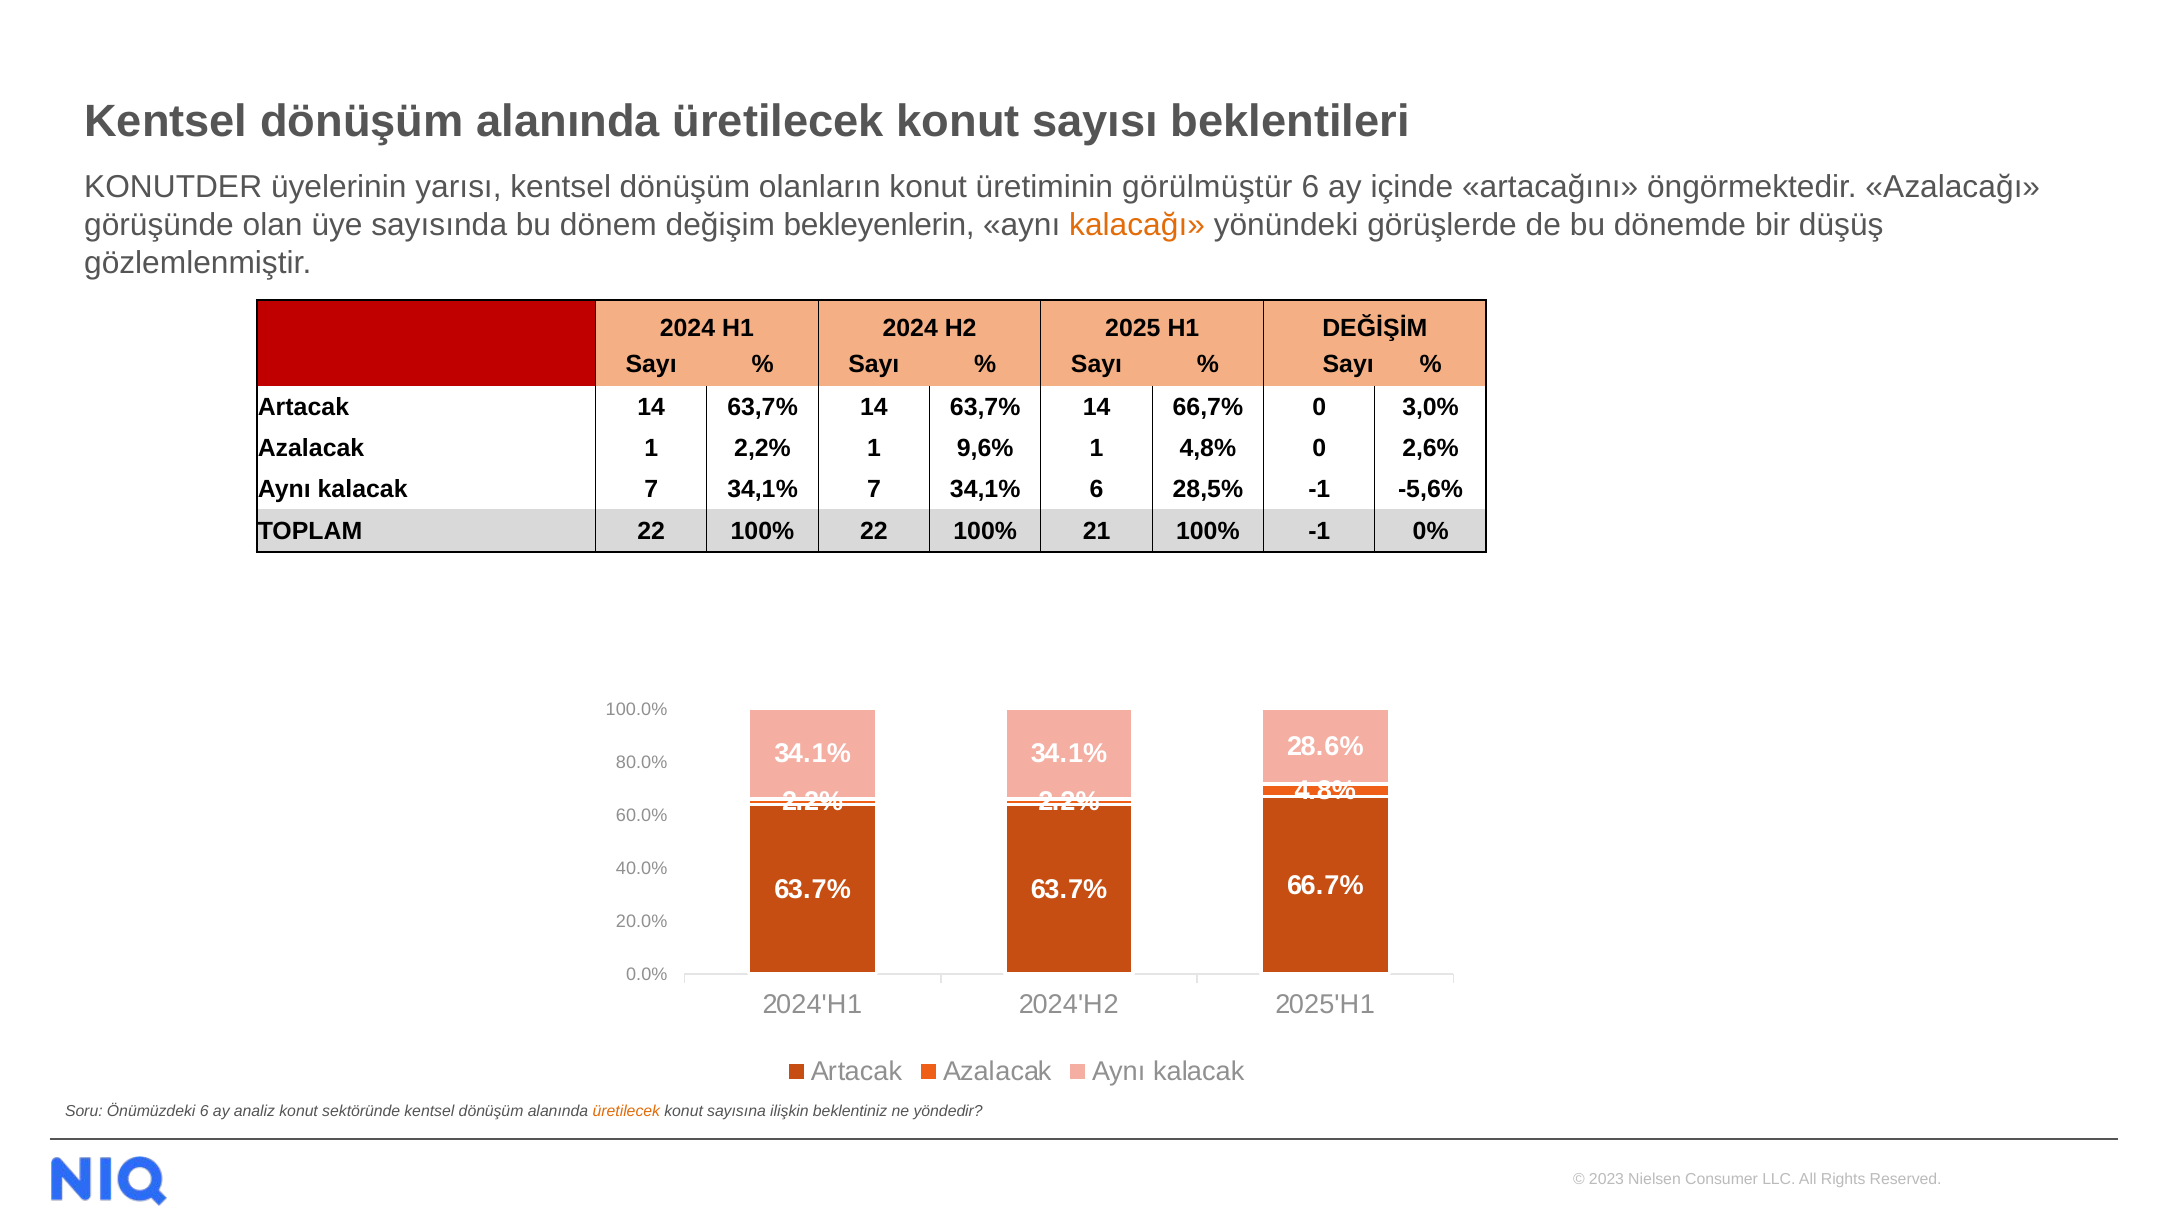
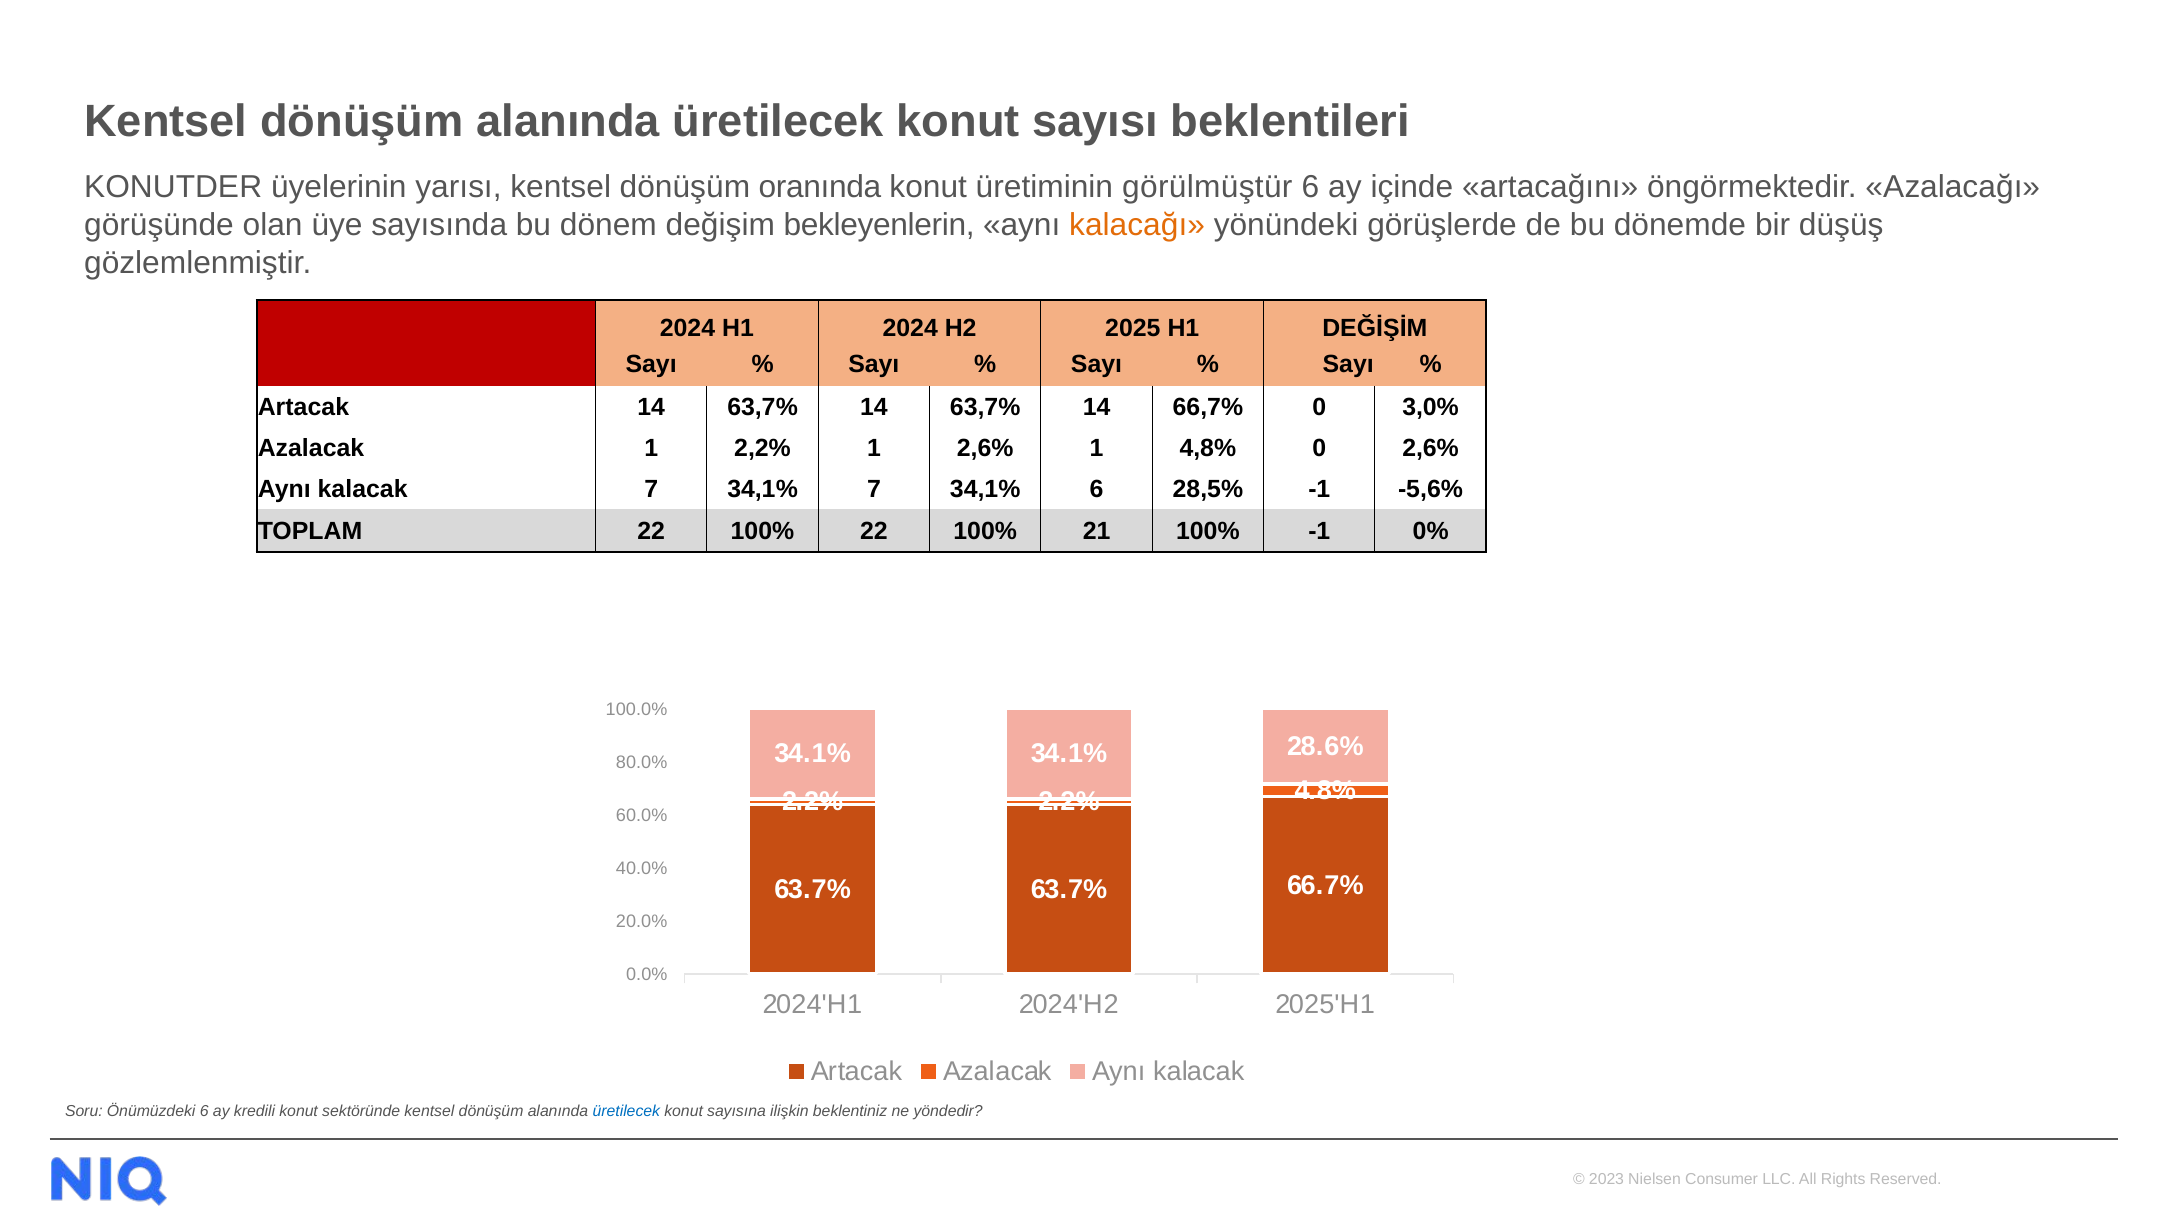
olanların: olanların -> oranında
1 9,6%: 9,6% -> 2,6%
analiz: analiz -> kredili
üretilecek at (626, 1111) colour: orange -> blue
